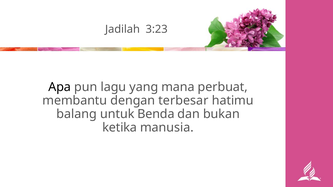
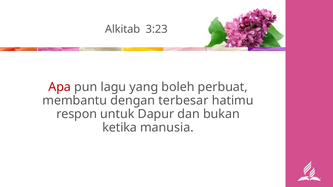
Jadilah: Jadilah -> Alkitab
Apa colour: black -> red
mana: mana -> boleh
balang: balang -> respon
Benda: Benda -> Dapur
